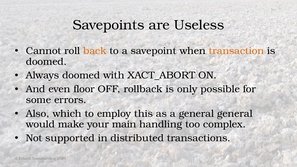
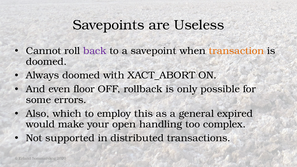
back colour: orange -> purple
general general: general -> expired
main: main -> open
